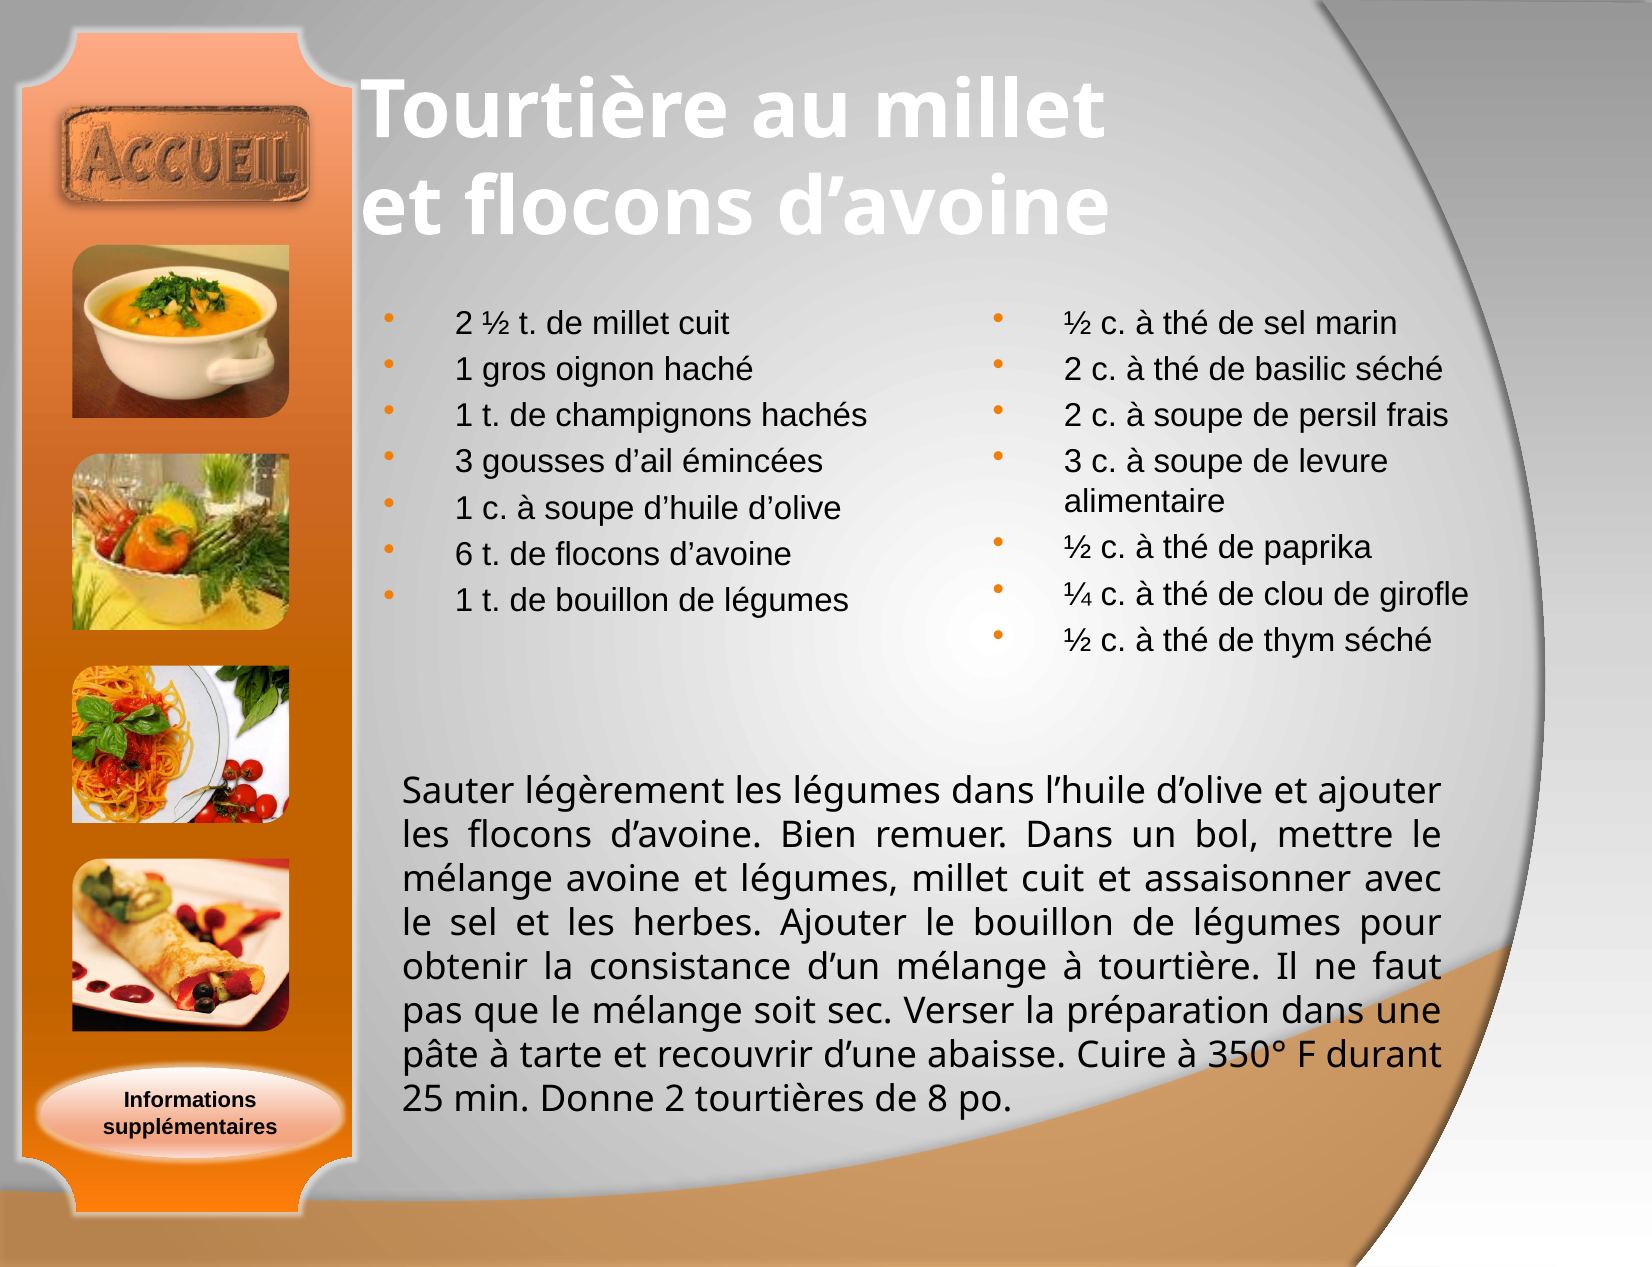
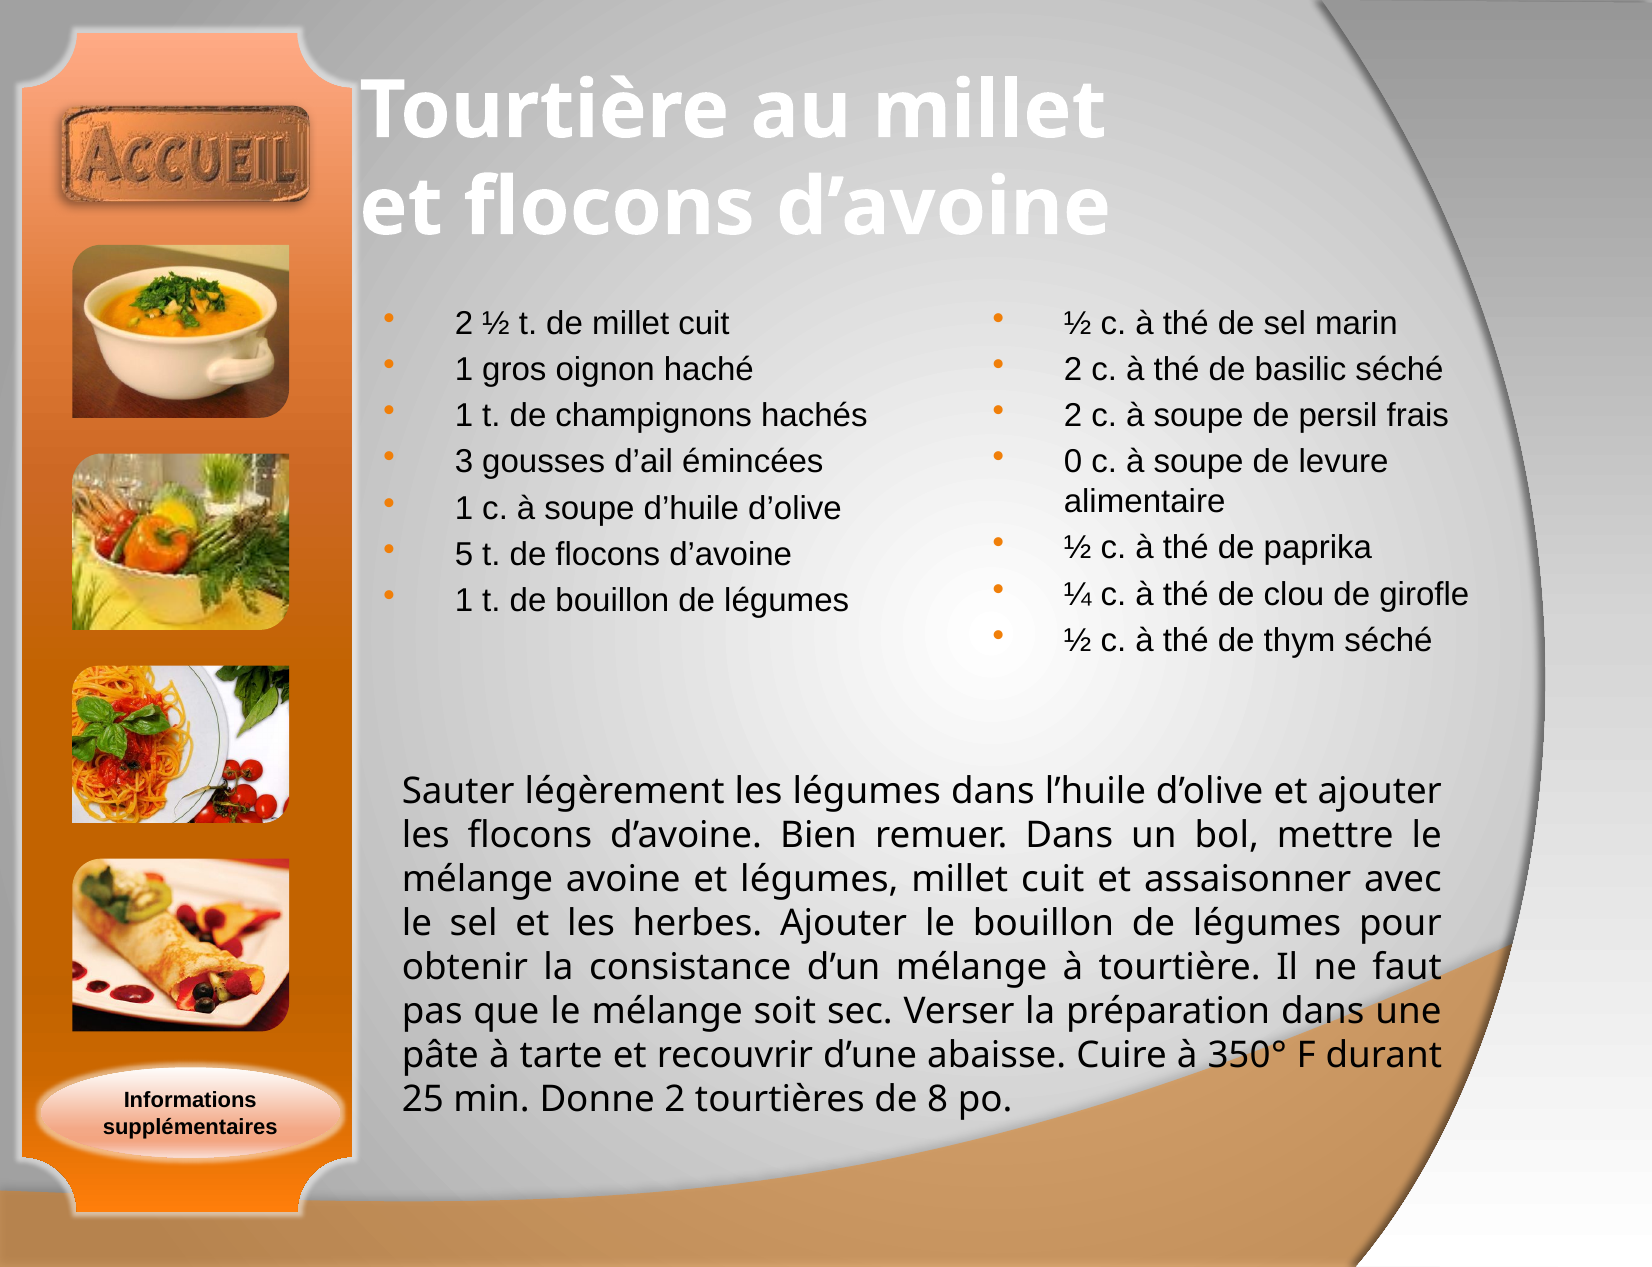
3 at (1073, 462): 3 -> 0
6: 6 -> 5
